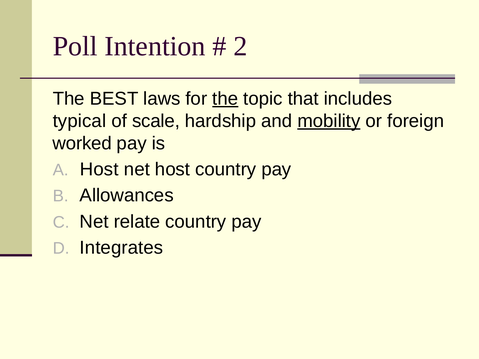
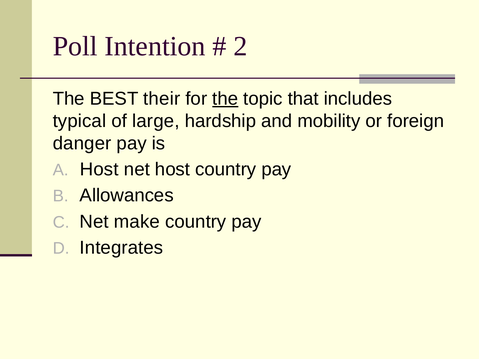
laws: laws -> their
scale: scale -> large
mobility underline: present -> none
worked: worked -> danger
relate: relate -> make
